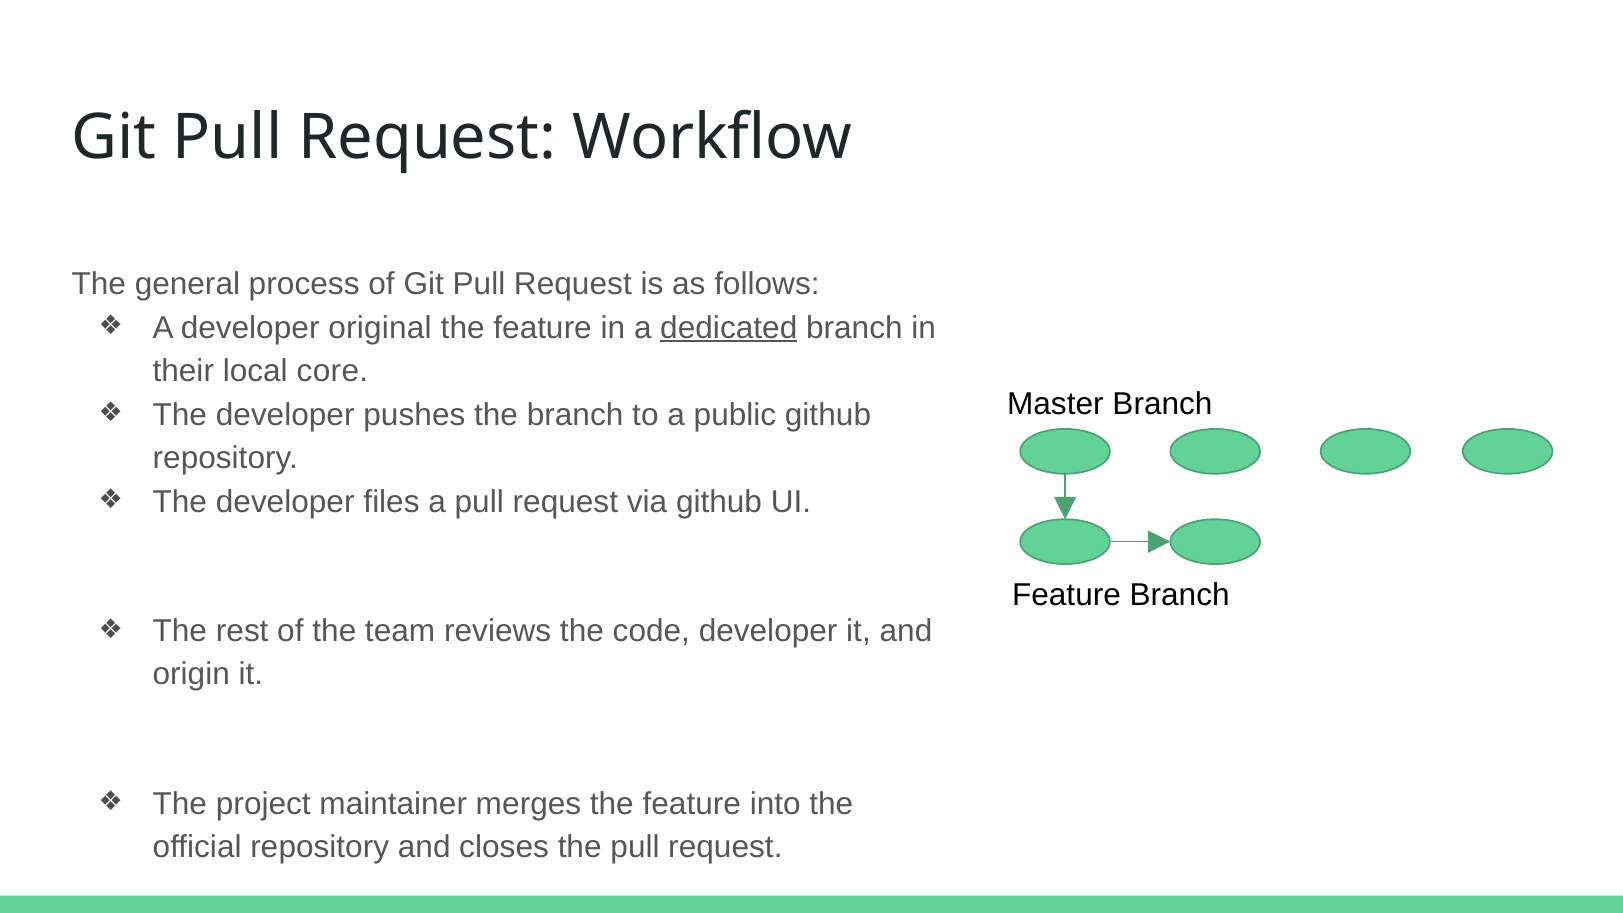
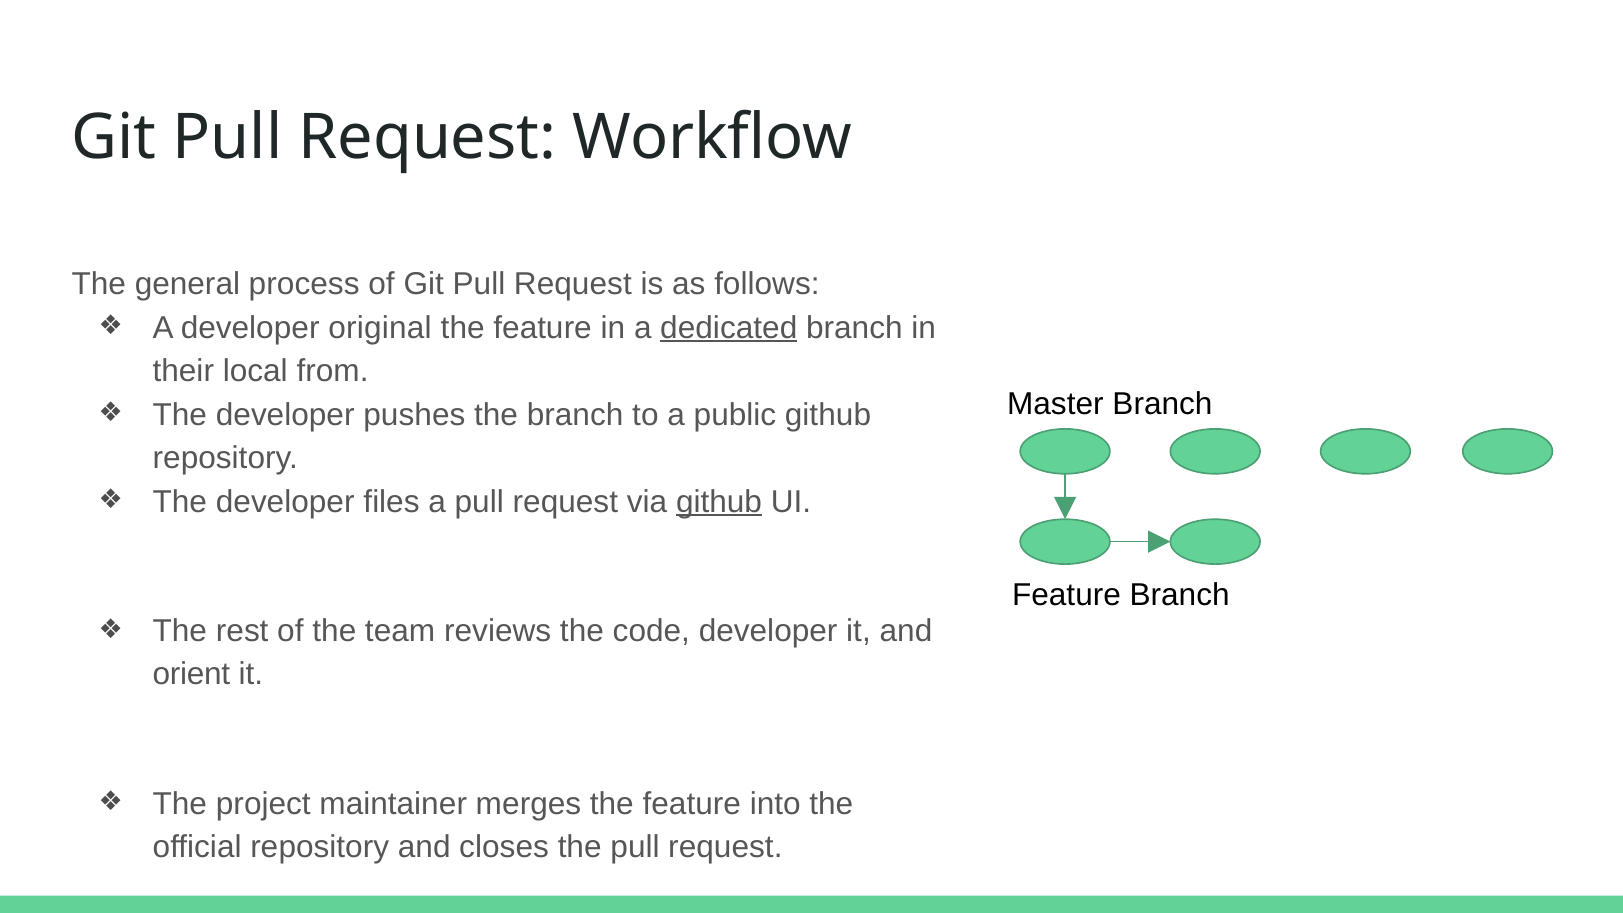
core: core -> from
github at (719, 502) underline: none -> present
origin: origin -> orient
